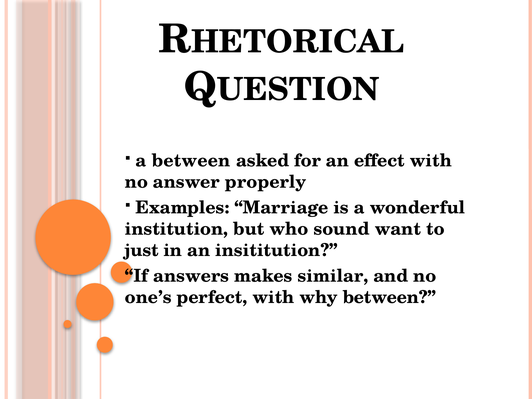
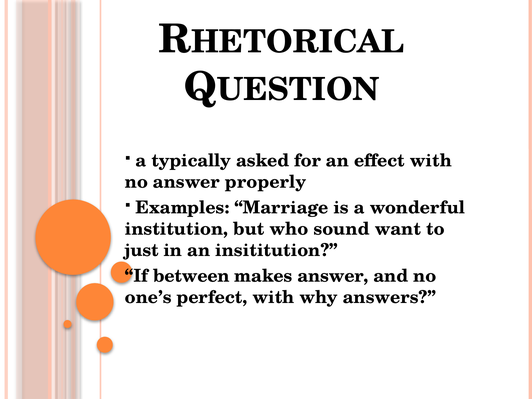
a between: between -> typically
answers: answers -> between
makes similar: similar -> answer
why between: between -> answers
